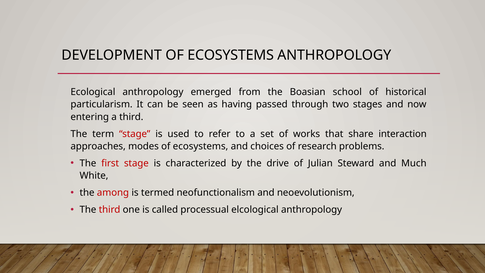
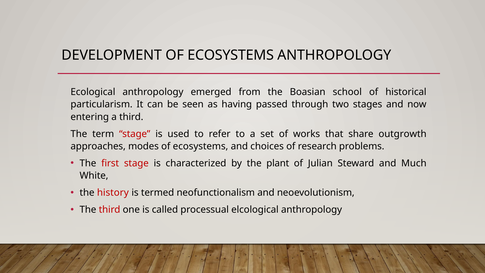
interaction: interaction -> outgrowth
drive: drive -> plant
among: among -> history
